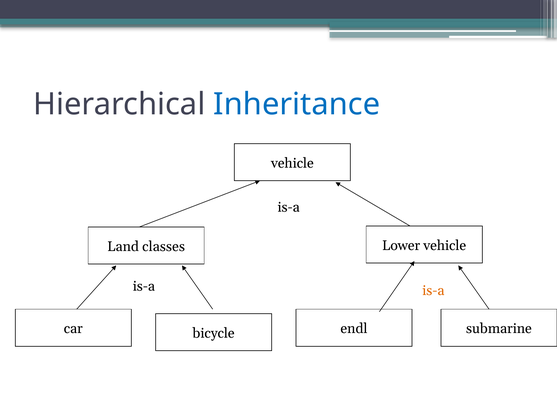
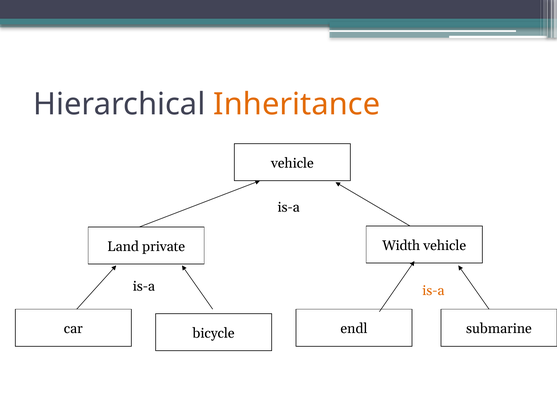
Inheritance colour: blue -> orange
Lower: Lower -> Width
classes: classes -> private
